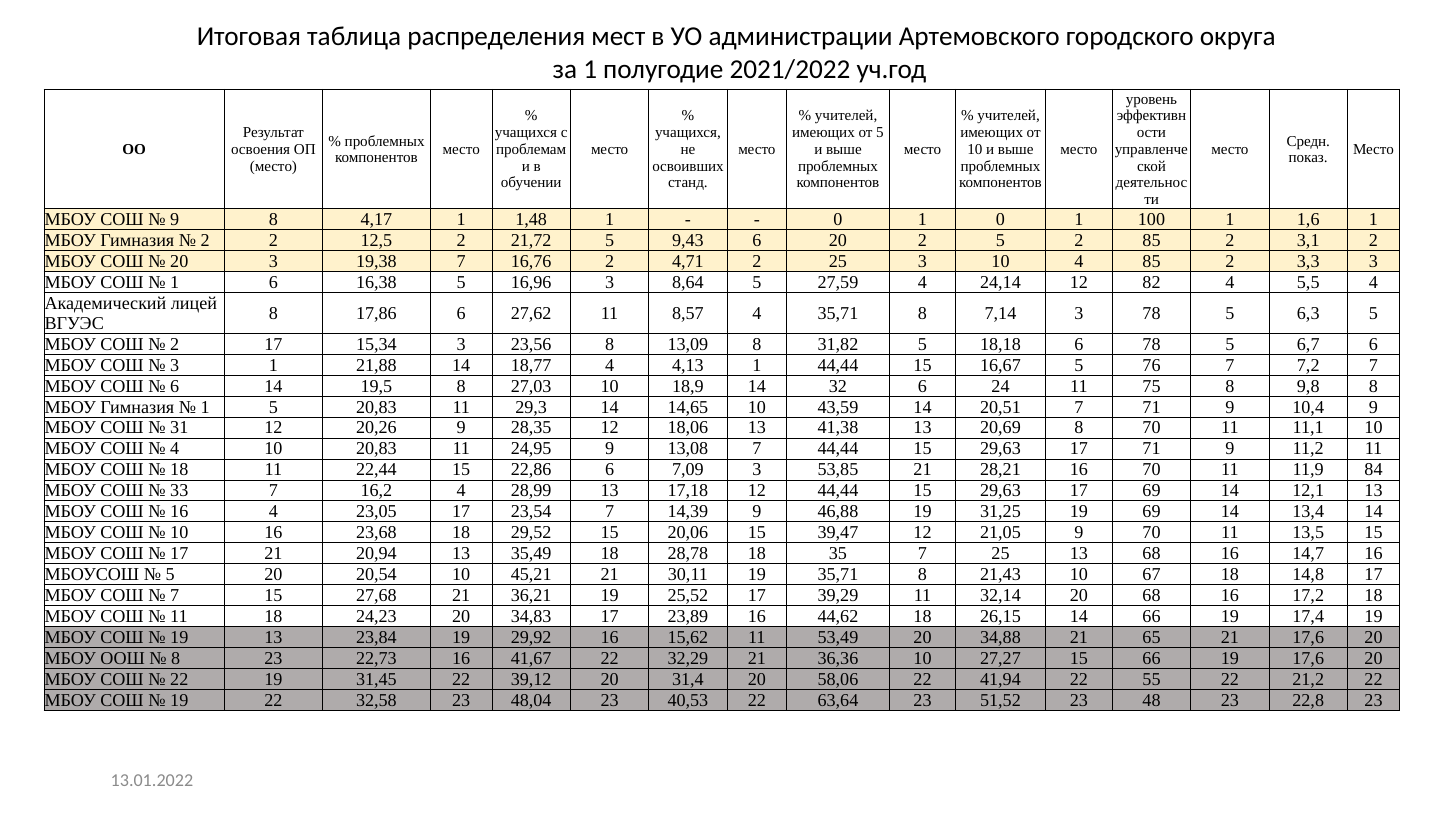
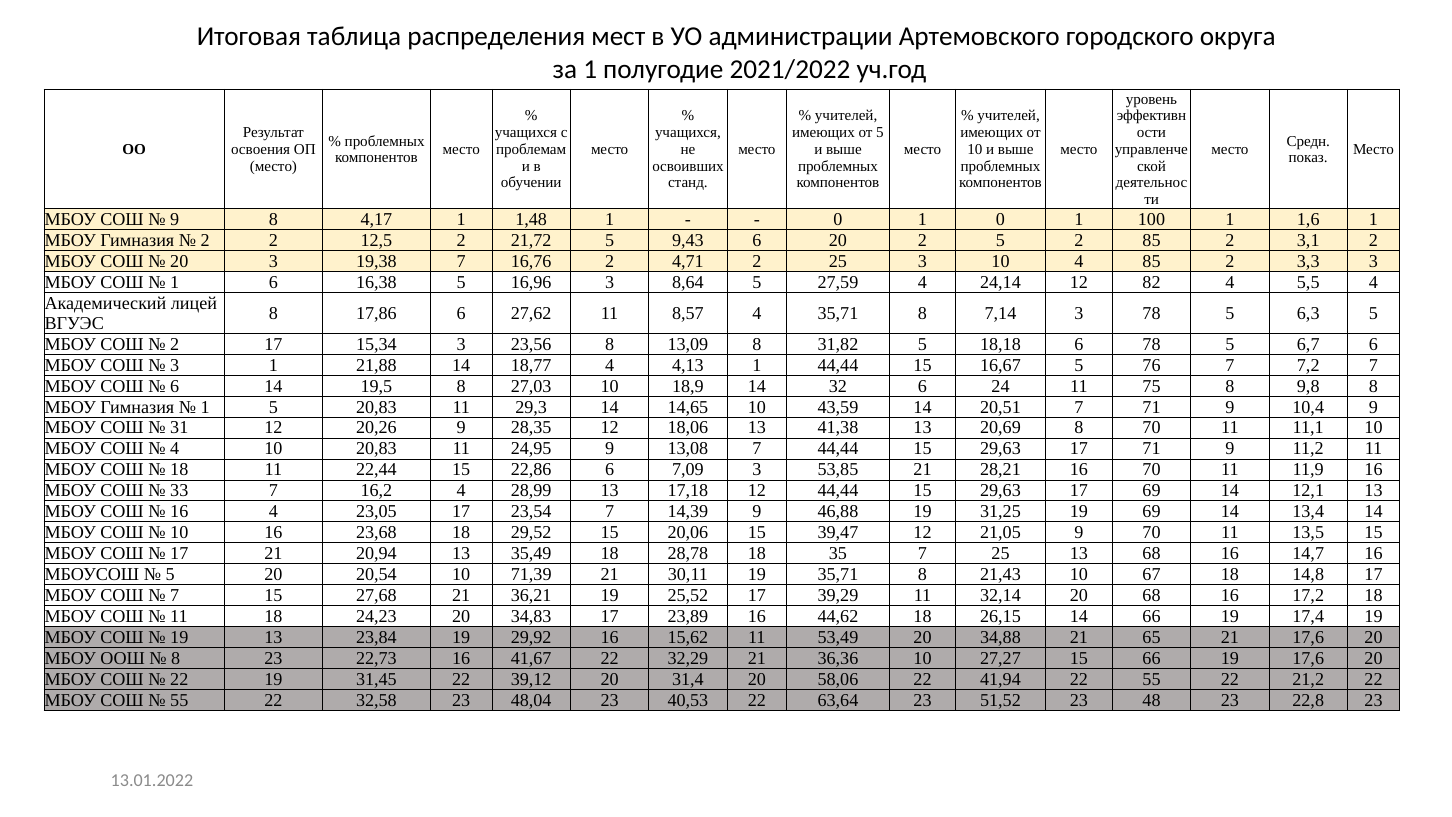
11,9 84: 84 -> 16
45,21: 45,21 -> 71,39
19 at (179, 700): 19 -> 55
